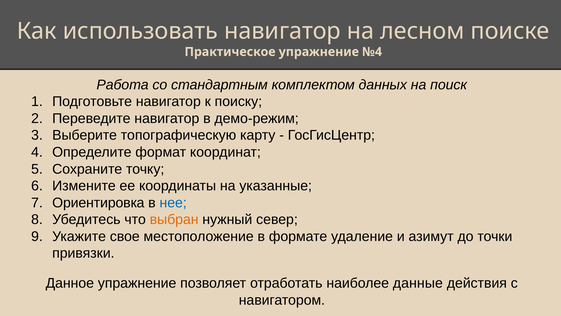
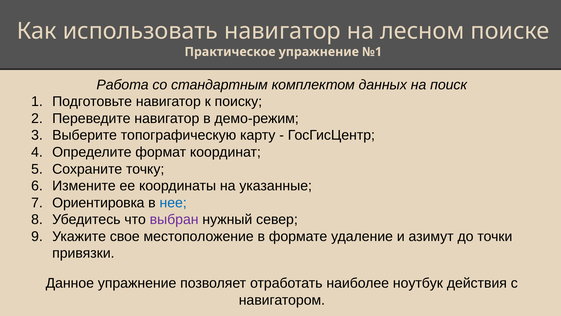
№4: №4 -> №1
выбран colour: orange -> purple
данные: данные -> ноутбук
